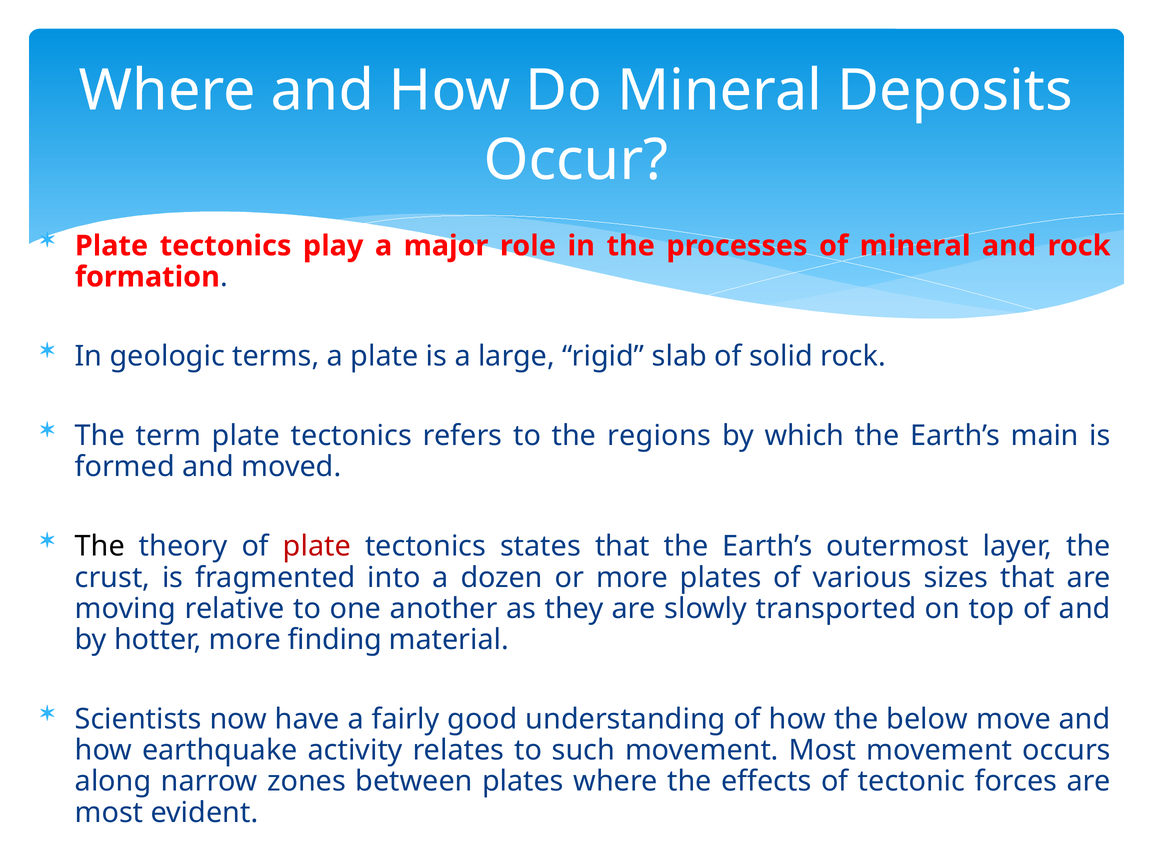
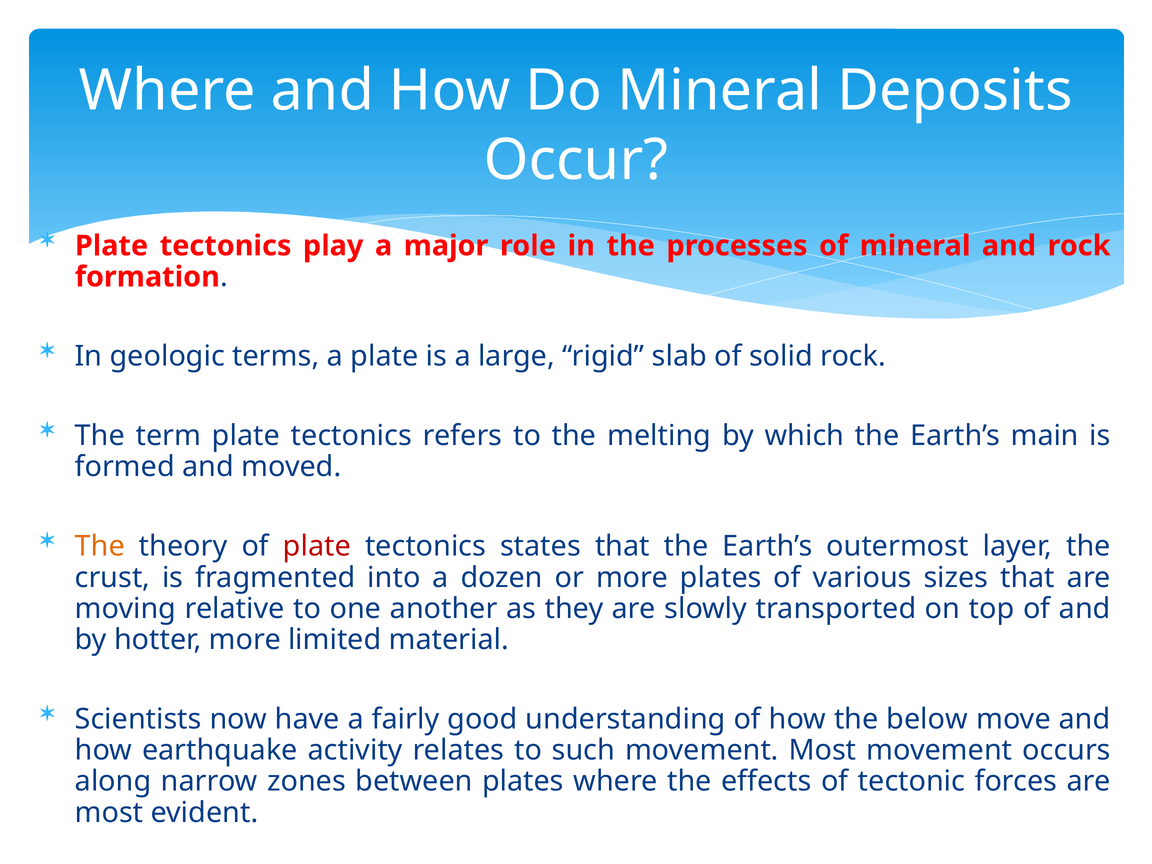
regions: regions -> melting
The at (100, 546) colour: black -> orange
finding: finding -> limited
